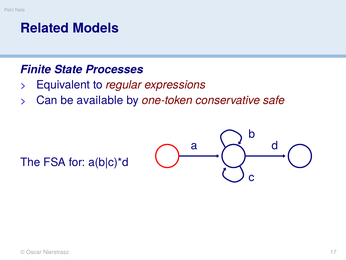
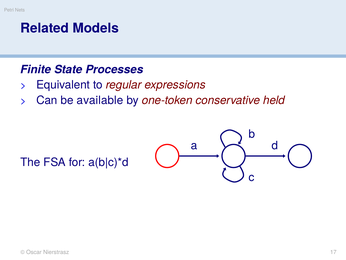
safe: safe -> held
